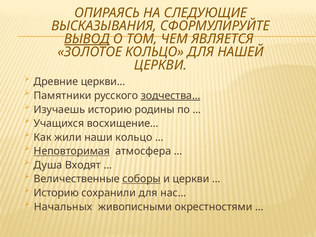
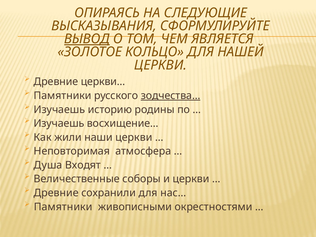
Учащихся at (59, 123): Учащихся -> Изучаешь
наши кольцо: кольцо -> церкви
Неповторимая underline: present -> none
соборы underline: present -> none
Историю at (56, 193): Историю -> Древние
Начальных at (63, 207): Начальных -> Памятники
